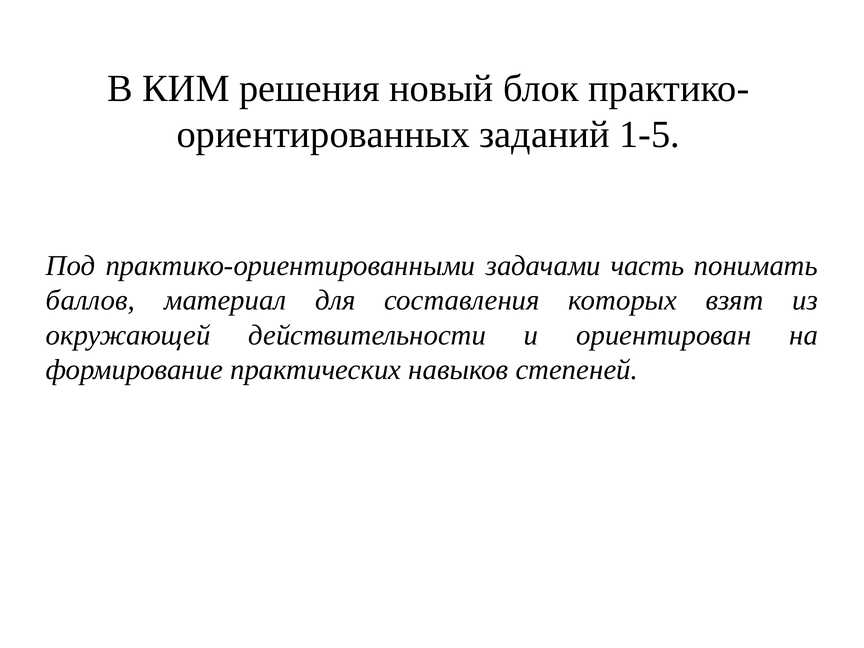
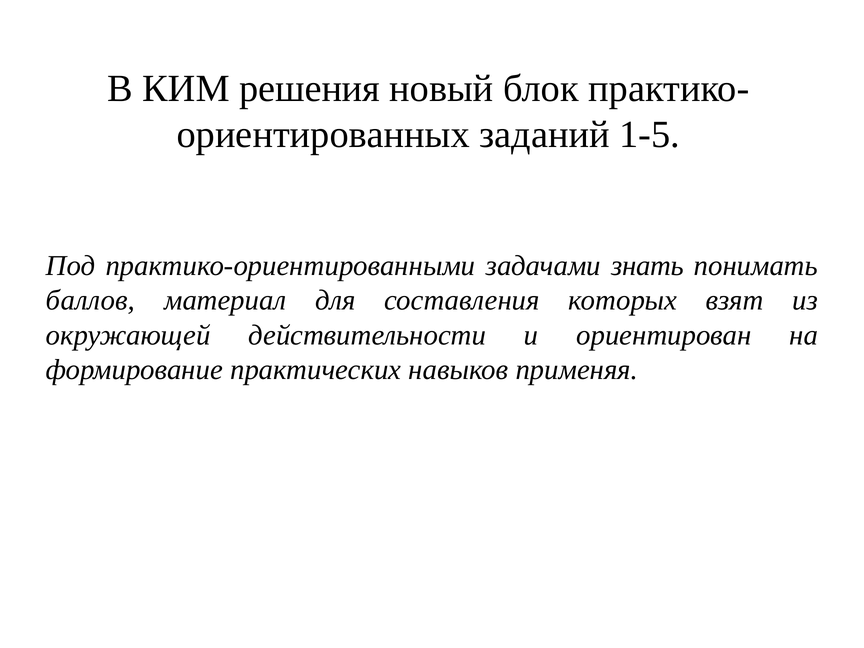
часть: часть -> знать
степеней: степеней -> применяя
